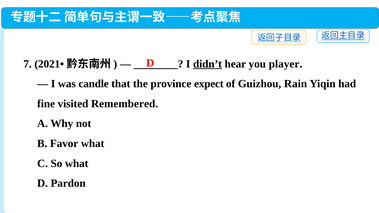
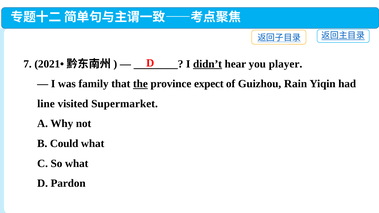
candle: candle -> family
the underline: none -> present
fine: fine -> line
Remembered: Remembered -> Supermarket
Favor: Favor -> Could
